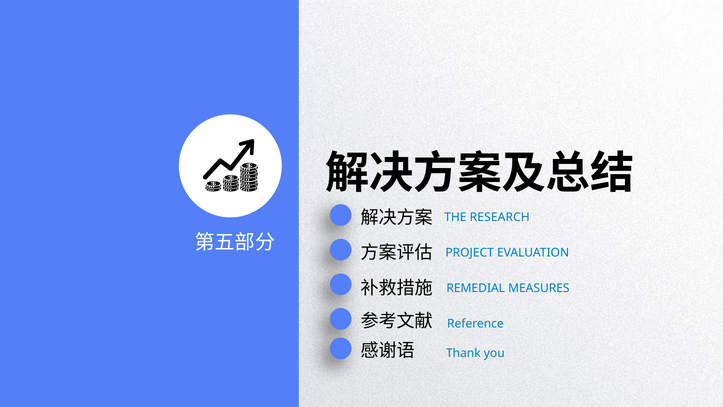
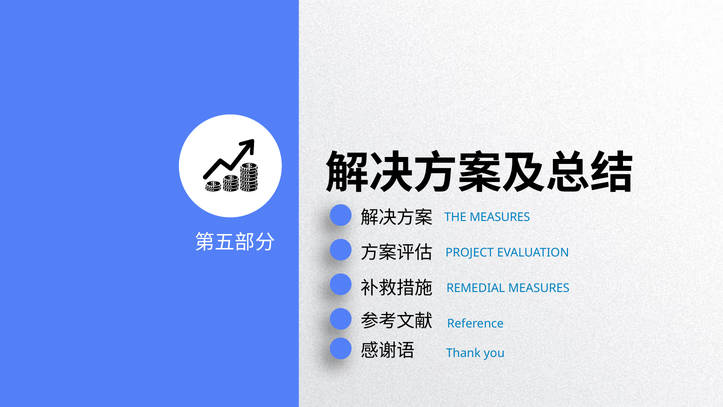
THE RESEARCH: RESEARCH -> MEASURES
